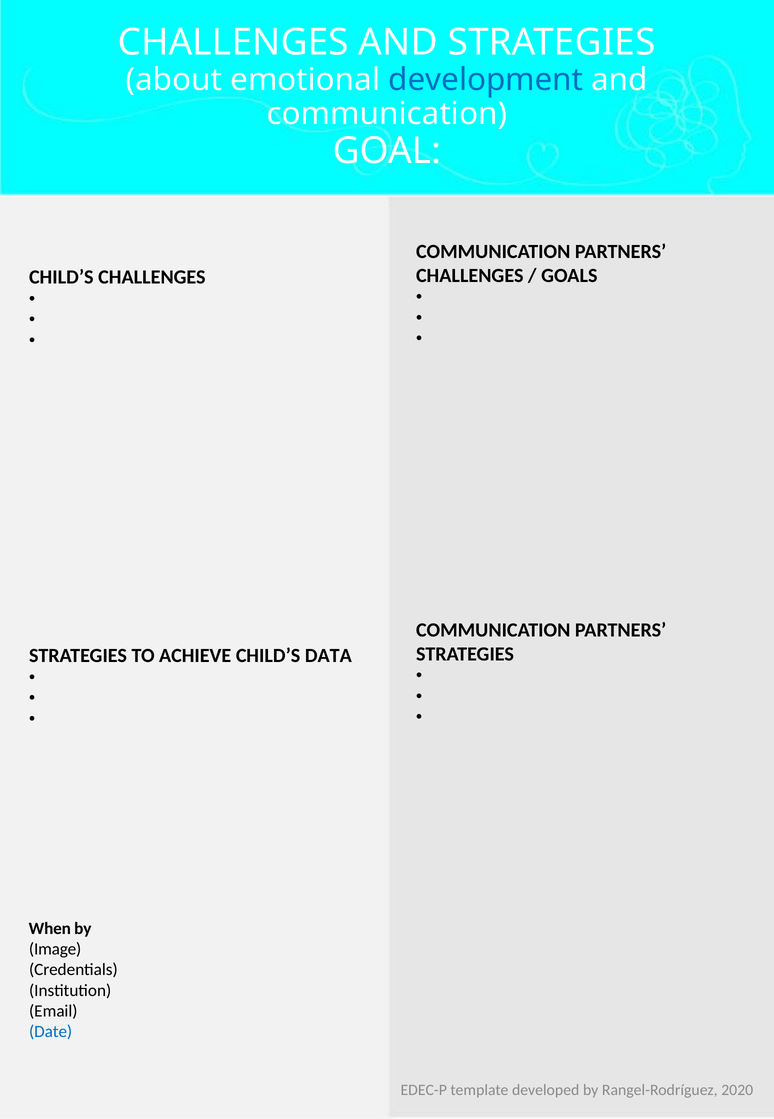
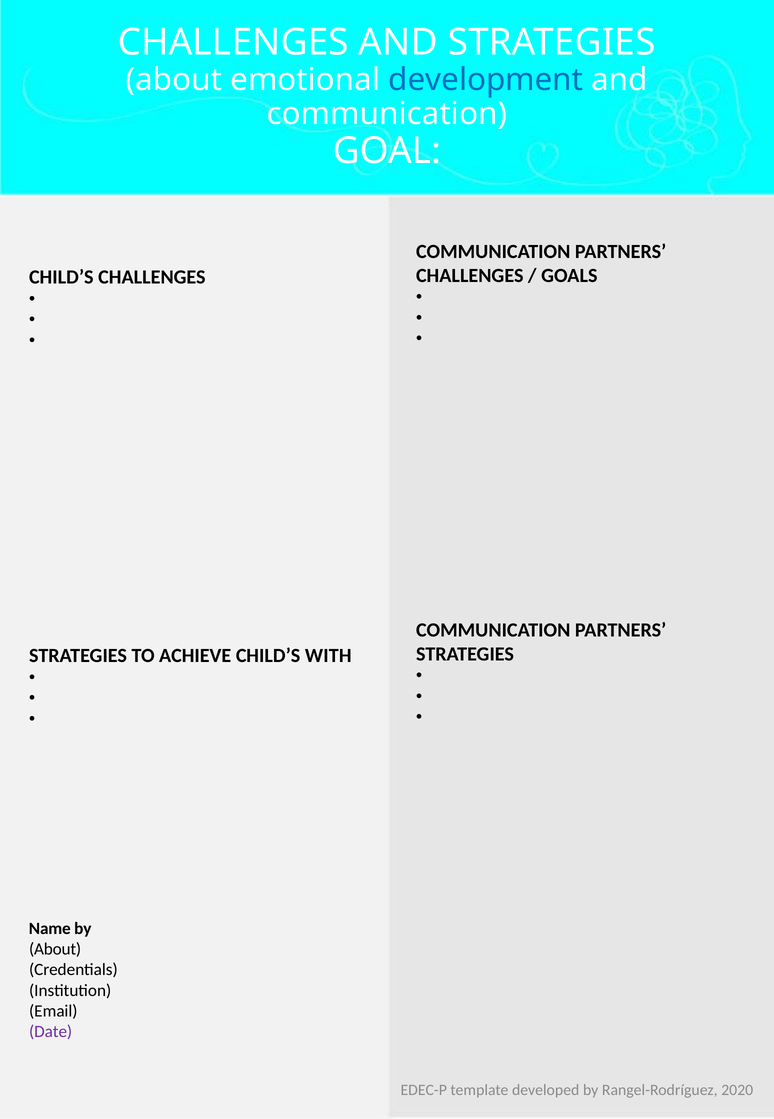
DATA: DATA -> WITH
When: When -> Name
Image at (55, 948): Image -> About
Date colour: blue -> purple
